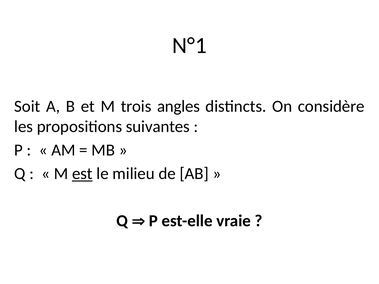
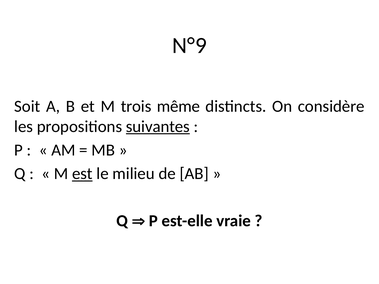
N°1: N°1 -> N°9
angles: angles -> même
suivantes underline: none -> present
